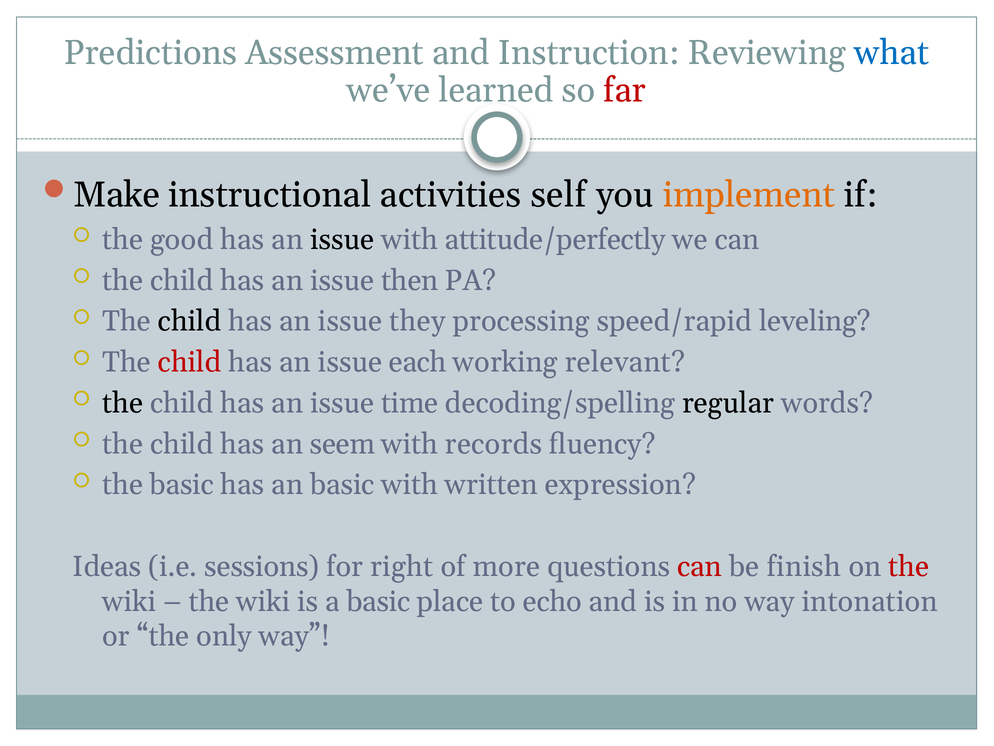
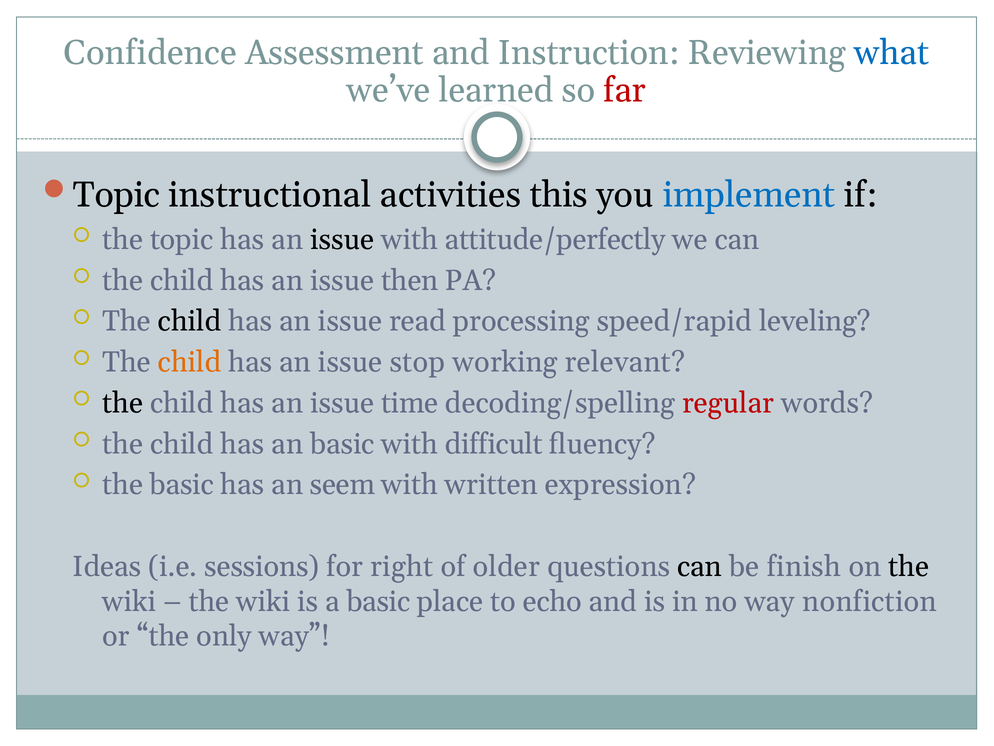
Predictions: Predictions -> Confidence
Make at (117, 195): Make -> Topic
self: self -> this
implement colour: orange -> blue
the good: good -> topic
they: they -> read
child at (190, 362) colour: red -> orange
each: each -> stop
regular colour: black -> red
an seem: seem -> basic
records: records -> difficult
an basic: basic -> seem
more: more -> older
can at (700, 566) colour: red -> black
the at (909, 566) colour: red -> black
intonation: intonation -> nonfiction
